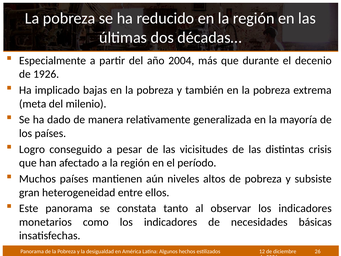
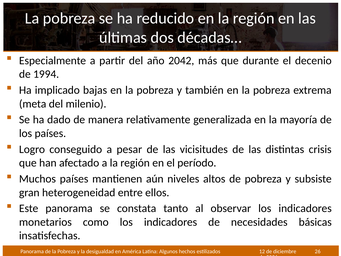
2004: 2004 -> 2042
1926: 1926 -> 1994
